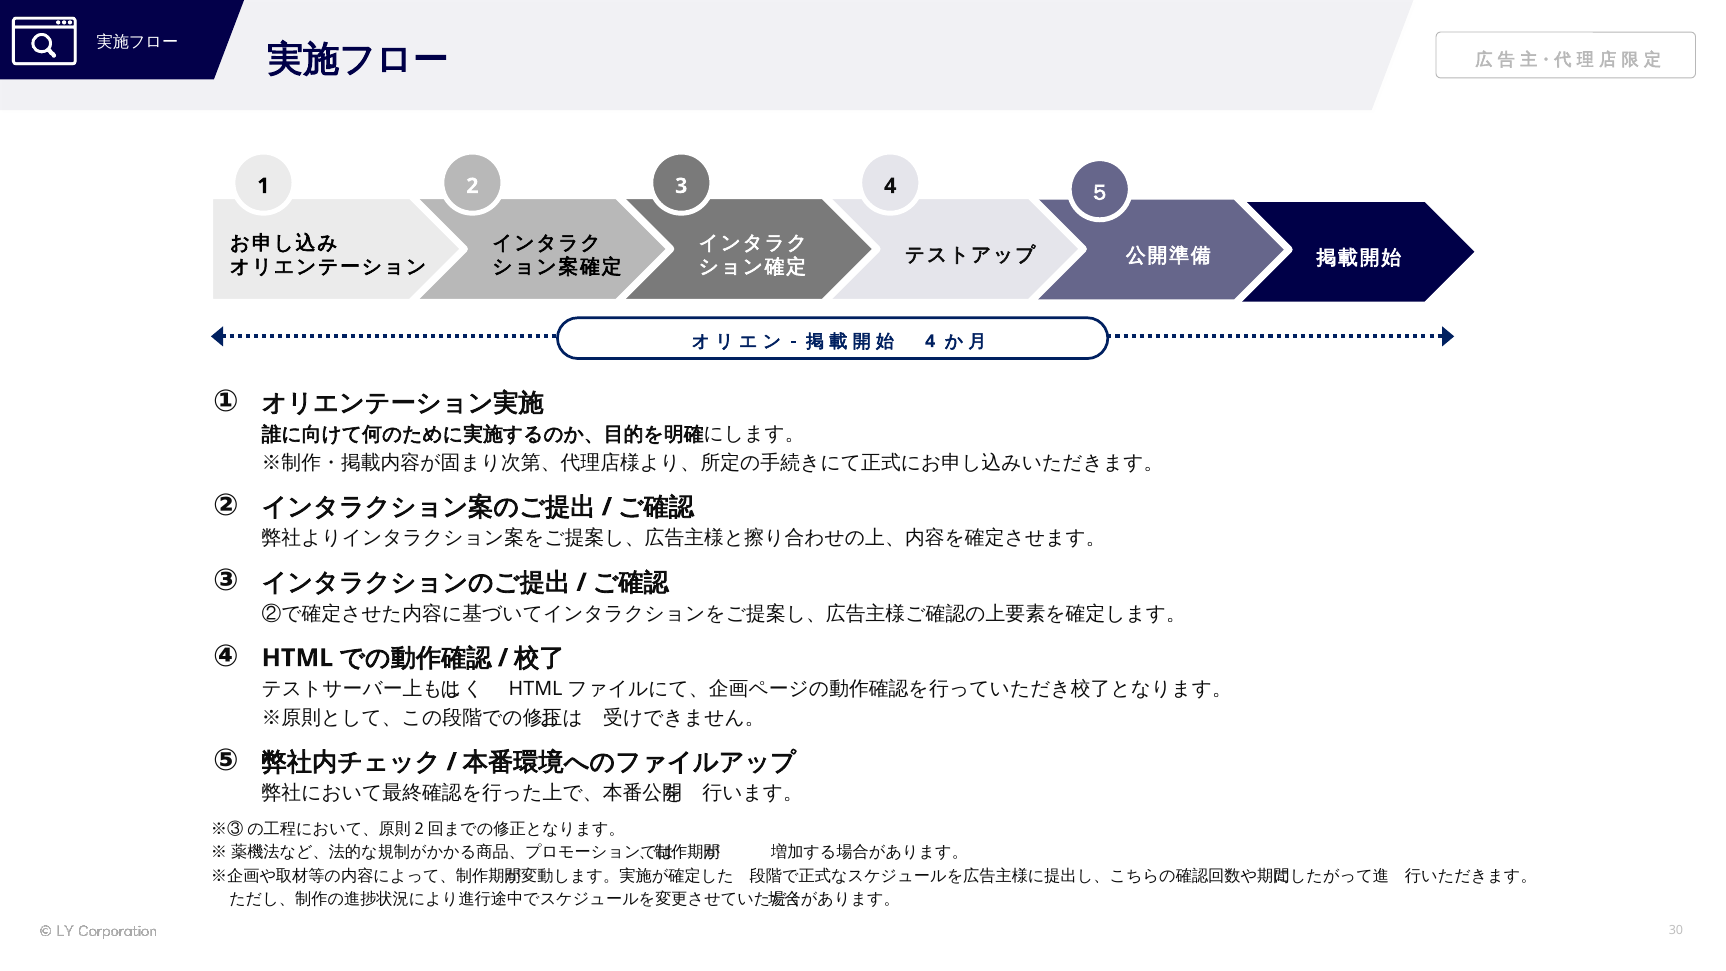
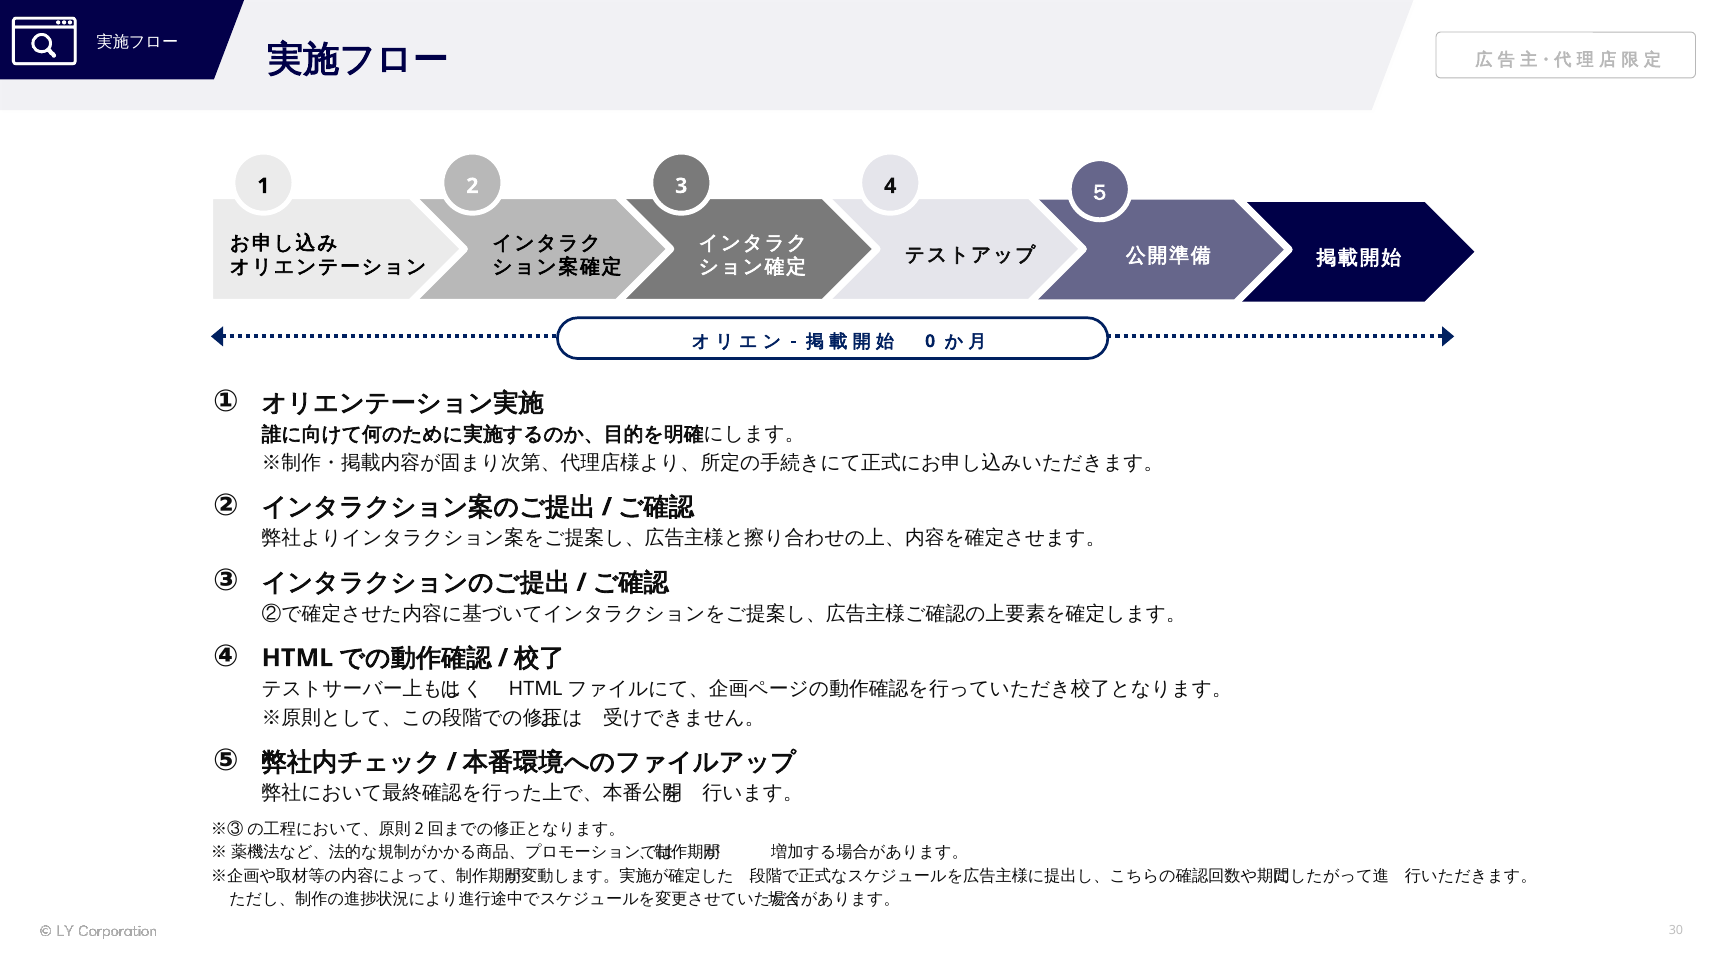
4 at (930, 341): 4 -> 0
